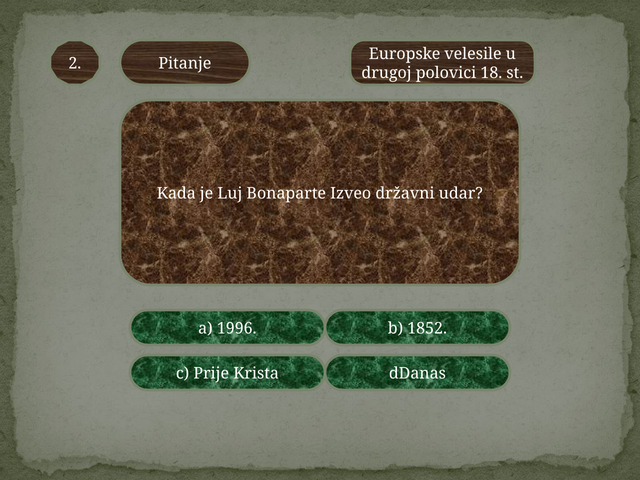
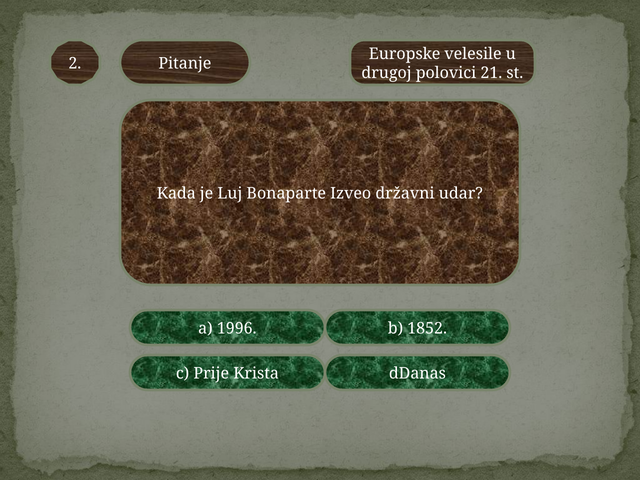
18: 18 -> 21
